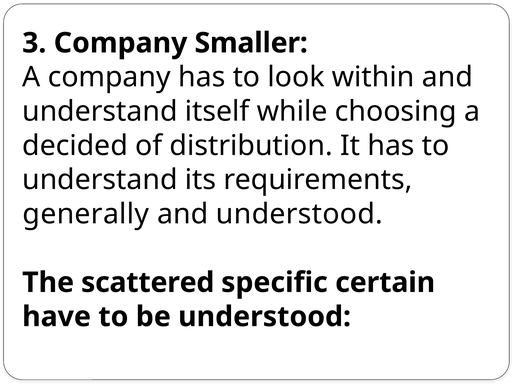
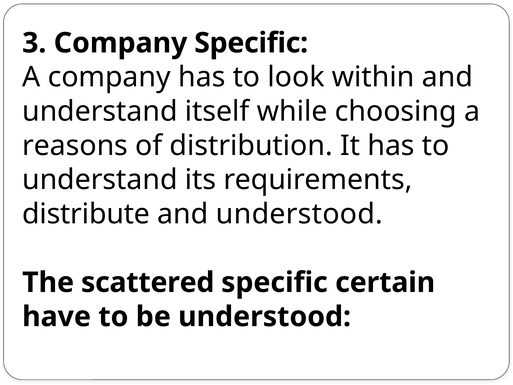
Company Smaller: Smaller -> Specific
decided: decided -> reasons
generally: generally -> distribute
